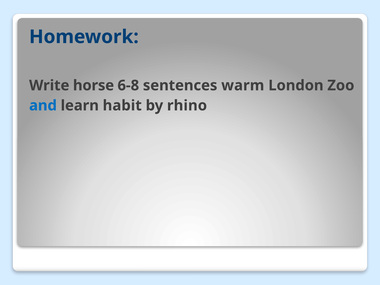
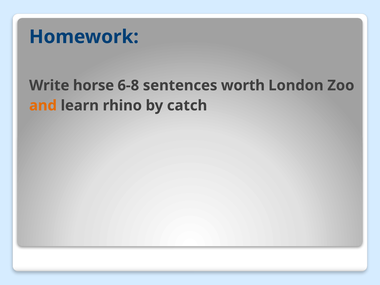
warm: warm -> worth
and colour: blue -> orange
habit: habit -> rhino
rhino: rhino -> catch
